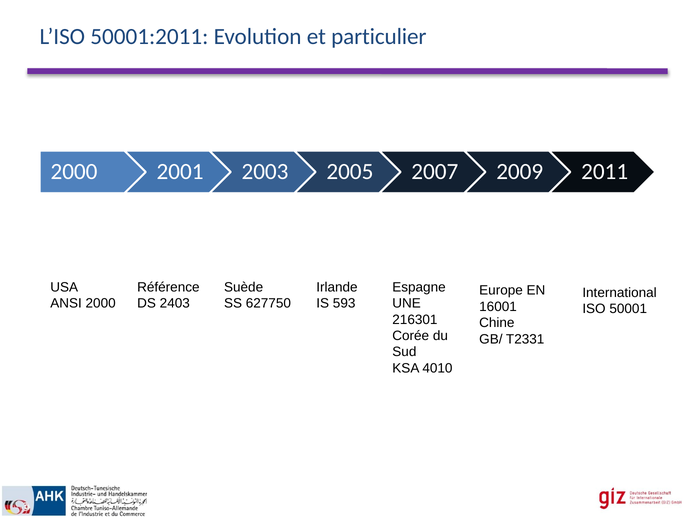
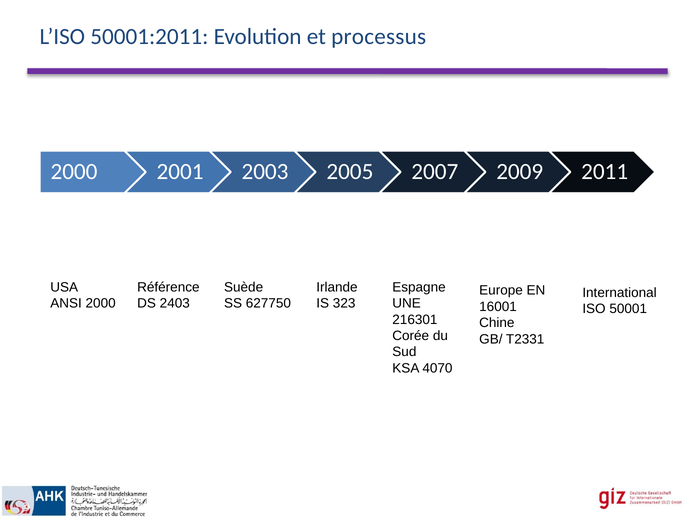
particulier: particulier -> processus
593: 593 -> 323
4010: 4010 -> 4070
